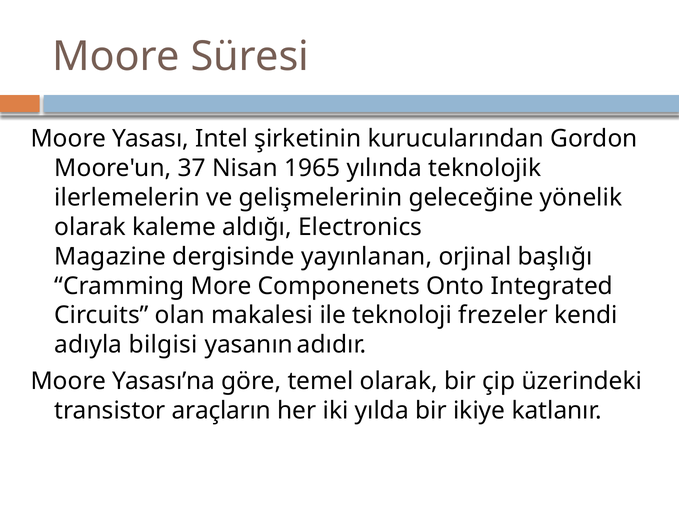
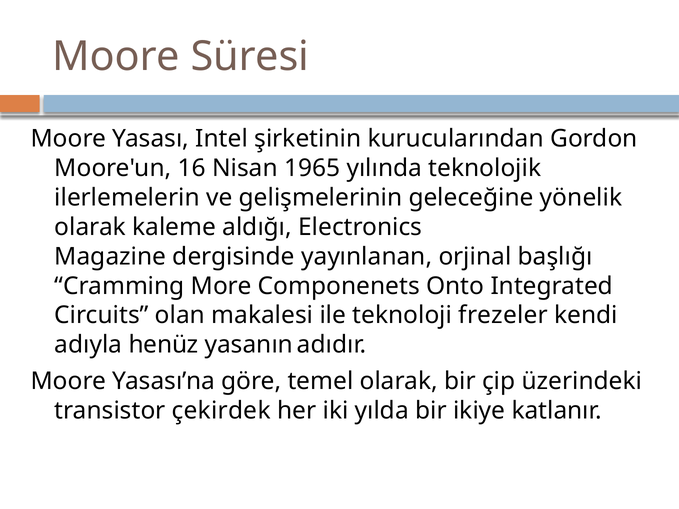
37: 37 -> 16
bilgisi: bilgisi -> henüz
araçların: araçların -> çekirdek
